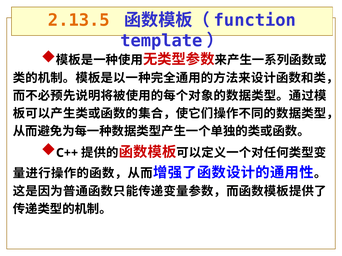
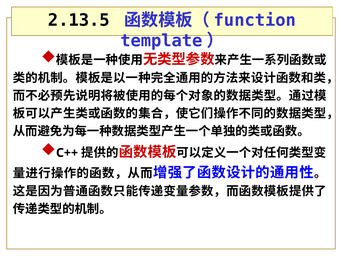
2.13.5 colour: orange -> black
